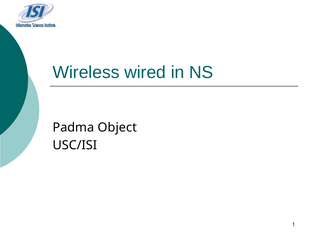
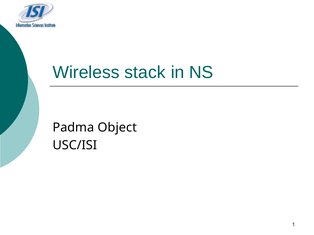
wired: wired -> stack
